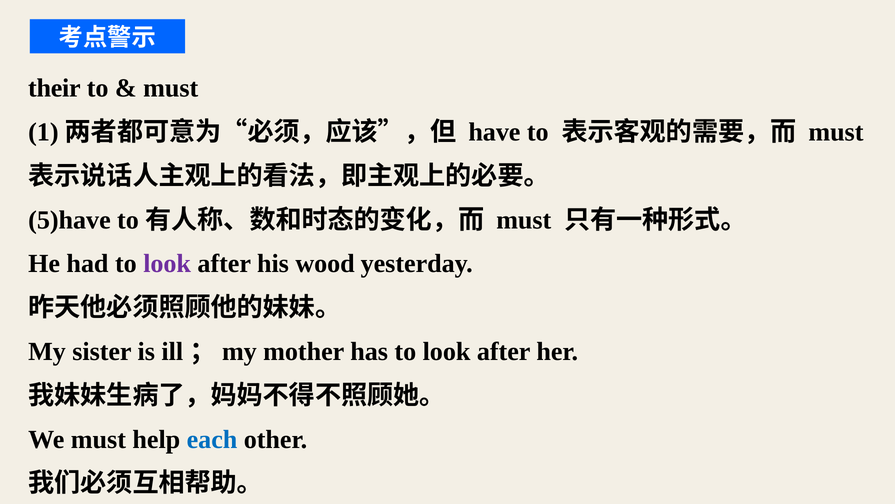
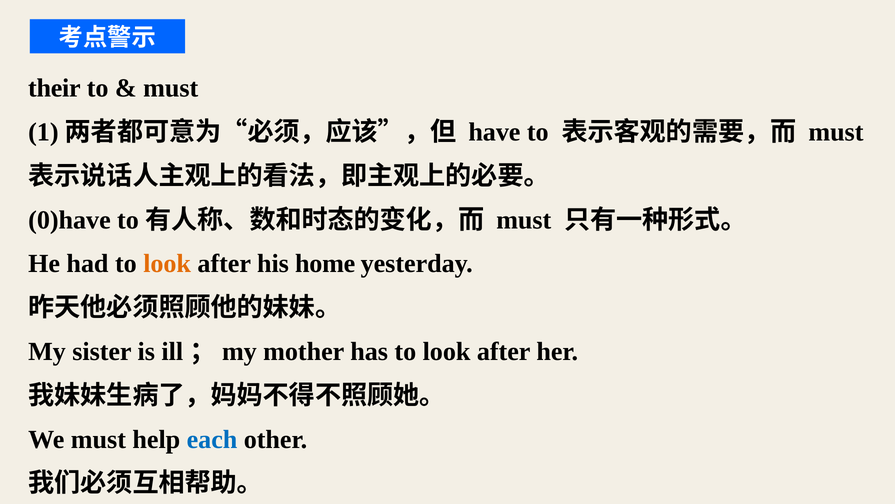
5)have: 5)have -> 0)have
look at (167, 264) colour: purple -> orange
wood: wood -> home
